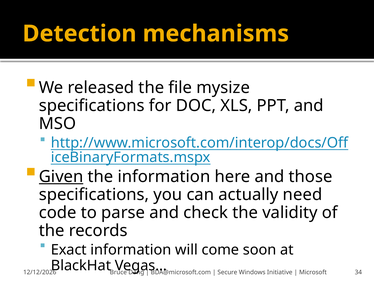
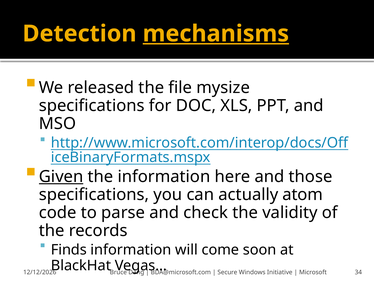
mechanisms underline: none -> present
need: need -> atom
Exact: Exact -> Finds
